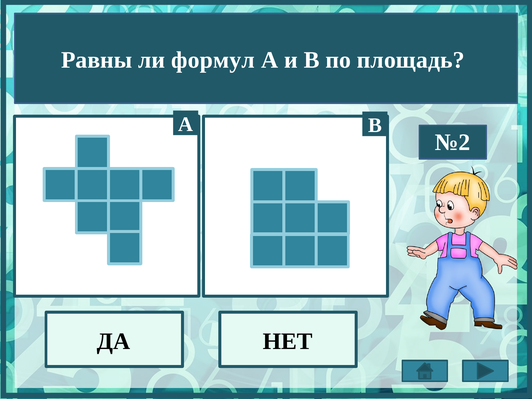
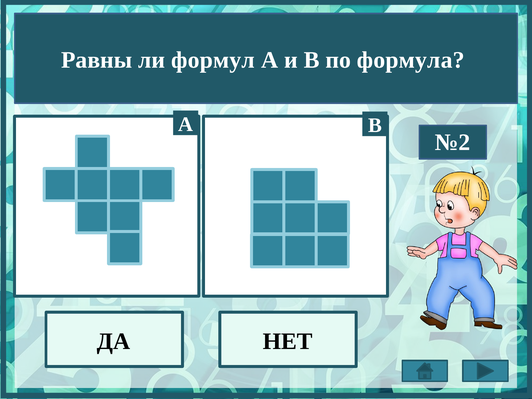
площадь: площадь -> формула
